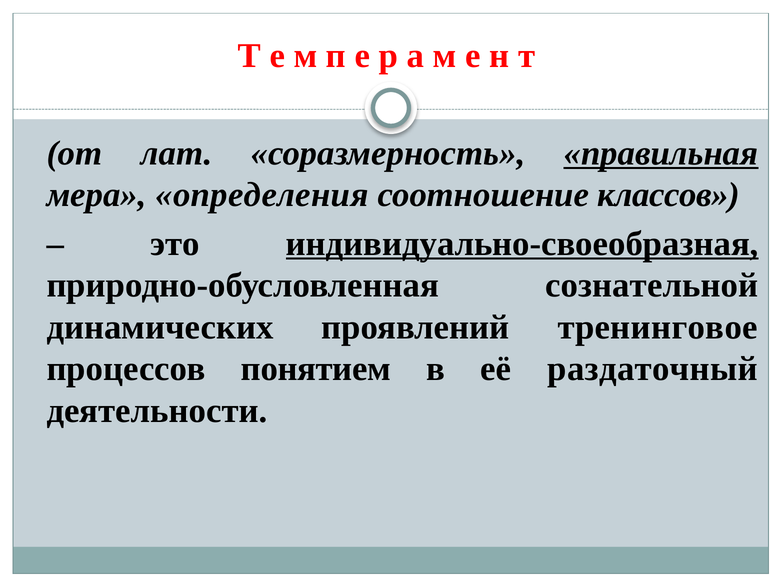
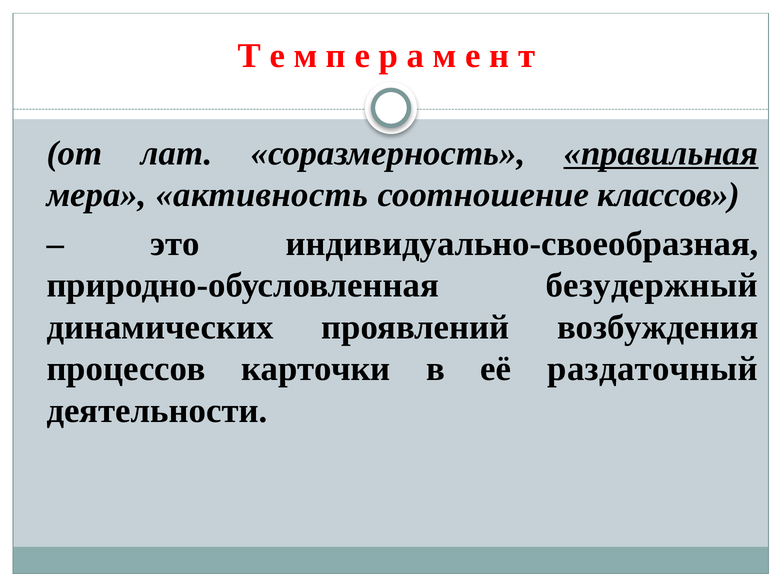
определения: определения -> активность
индивидуально-своеобразная underline: present -> none
сознательной: сознательной -> безудержный
тренинговое: тренинговое -> возбуждения
понятием: понятием -> карточки
